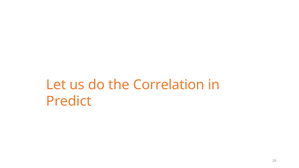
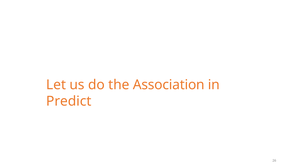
Correlation: Correlation -> Association
